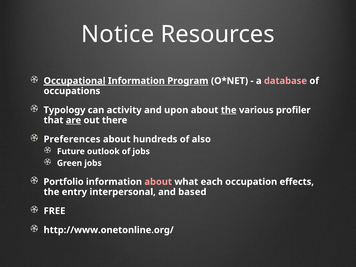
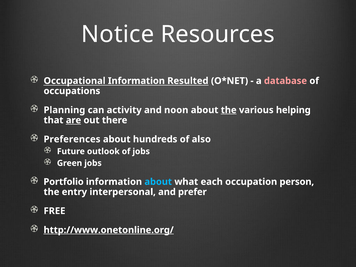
Occupational underline: present -> none
Program: Program -> Resulted
Typology: Typology -> Planning
upon: upon -> noon
profiler: profiler -> helping
about at (158, 182) colour: pink -> light blue
effects: effects -> person
based: based -> prefer
http://www.onetonline.org/ underline: none -> present
